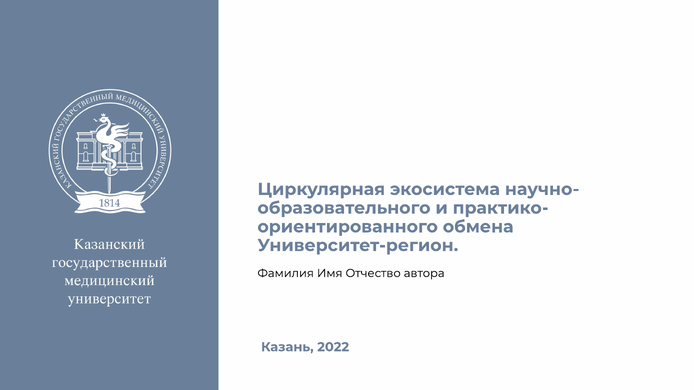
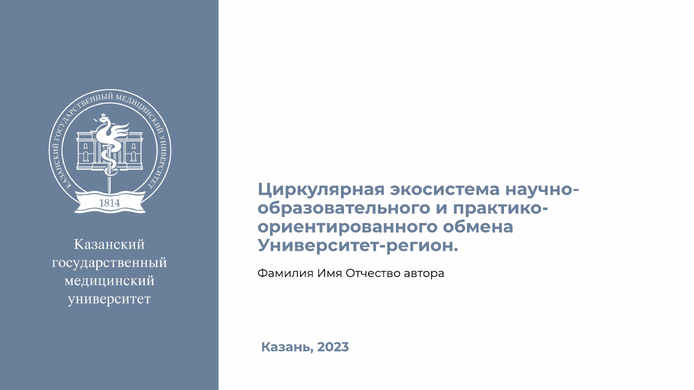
2022: 2022 -> 2023
